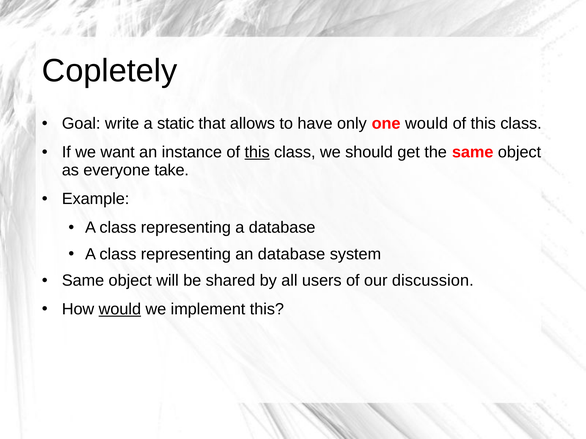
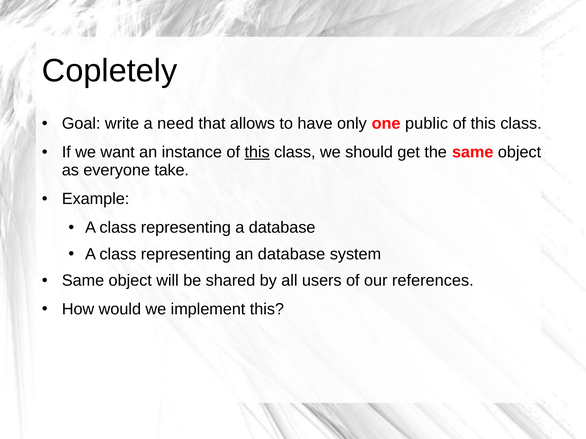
static: static -> need
one would: would -> public
discussion: discussion -> references
would at (120, 309) underline: present -> none
